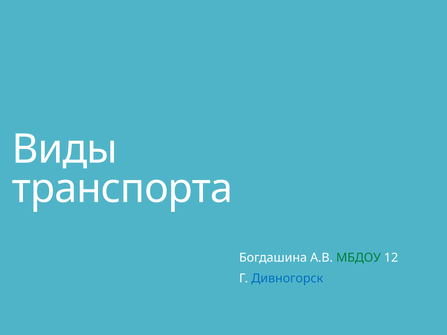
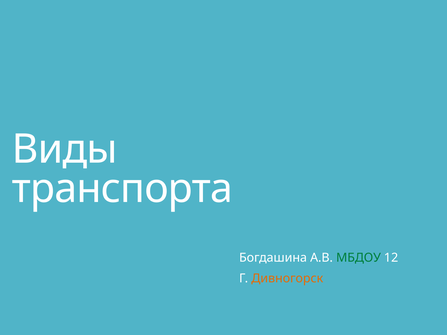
Дивногорск colour: blue -> orange
